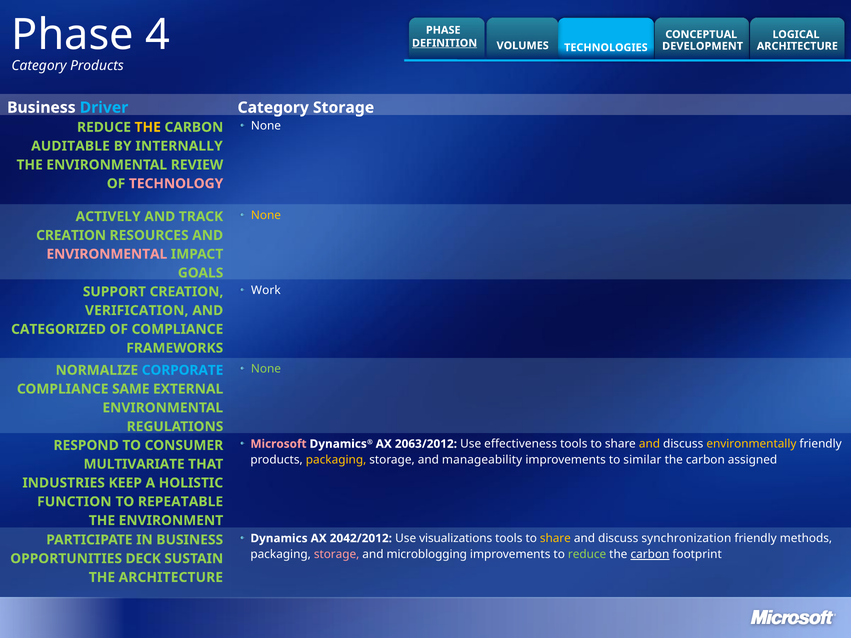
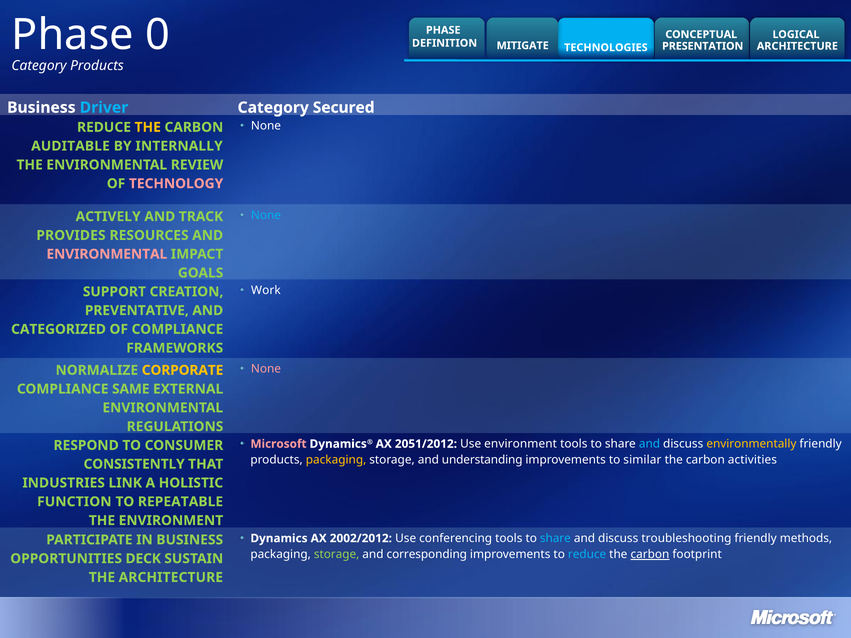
4: 4 -> 0
DEFINITION underline: present -> none
VOLUMES: VOLUMES -> MITIGATE
DEVELOPMENT: DEVELOPMENT -> PRESENTATION
Category Storage: Storage -> Secured
None at (266, 215) colour: yellow -> light blue
CREATION at (71, 235): CREATION -> PROVIDES
VERIFICATION: VERIFICATION -> PREVENTATIVE
None at (266, 369) colour: light green -> pink
CORPORATE colour: light blue -> yellow
2063/2012: 2063/2012 -> 2051/2012
Use effectiveness: effectiveness -> environment
and at (649, 444) colour: yellow -> light blue
manageability: manageability -> understanding
assigned: assigned -> activities
MULTIVARIATE: MULTIVARIATE -> CONSISTENTLY
KEEP: KEEP -> LINK
2042/2012: 2042/2012 -> 2002/2012
visualizations: visualizations -> conferencing
share at (555, 539) colour: yellow -> light blue
synchronization: synchronization -> troubleshooting
storage at (337, 555) colour: pink -> light green
microblogging: microblogging -> corresponding
reduce at (587, 555) colour: light green -> light blue
